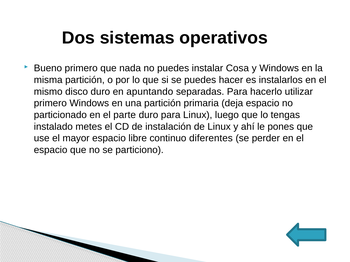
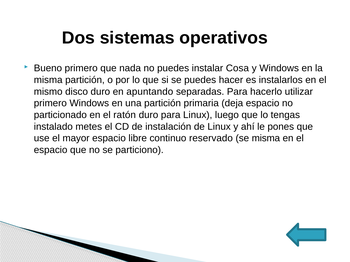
parte: parte -> ratón
diferentes: diferentes -> reservado
se perder: perder -> misma
